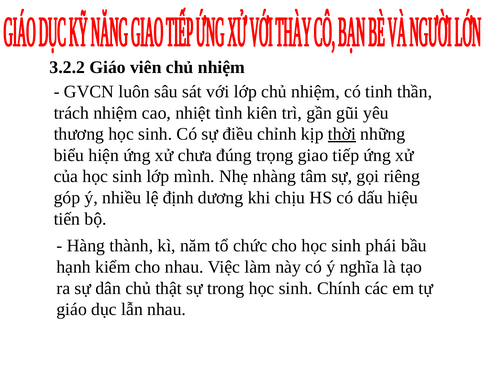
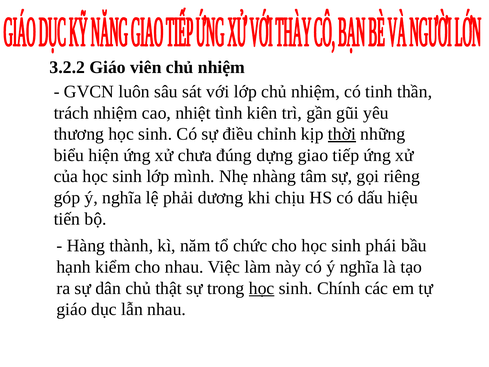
trọng: trọng -> dựng
góp ý nhiều: nhiều -> nghĩa
định: định -> phải
học at (262, 288) underline: none -> present
